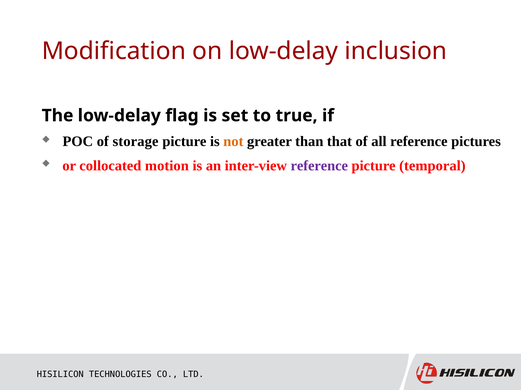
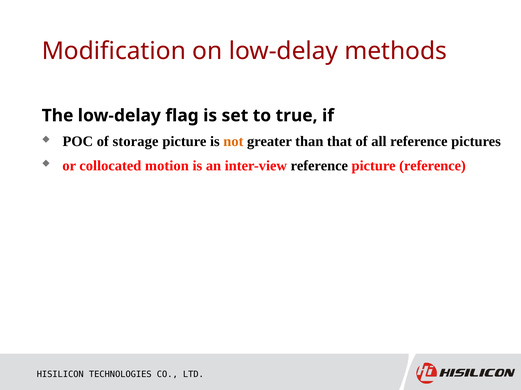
inclusion: inclusion -> methods
reference at (319, 166) colour: purple -> black
picture temporal: temporal -> reference
